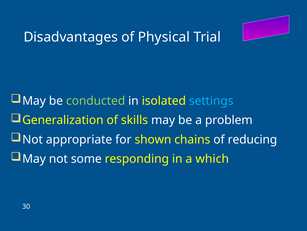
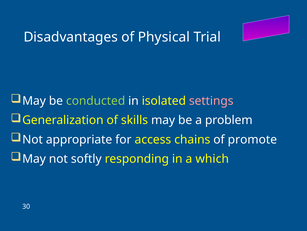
settings colour: light blue -> pink
shown: shown -> access
reducing: reducing -> promote
some: some -> softly
